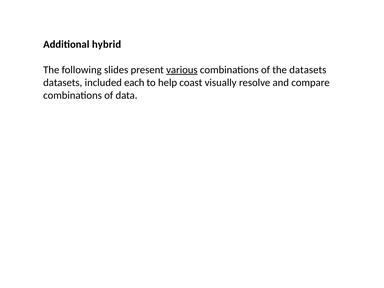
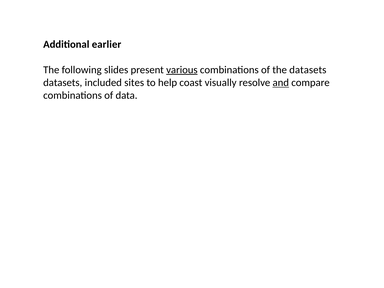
hybrid: hybrid -> earlier
each: each -> sites
and underline: none -> present
